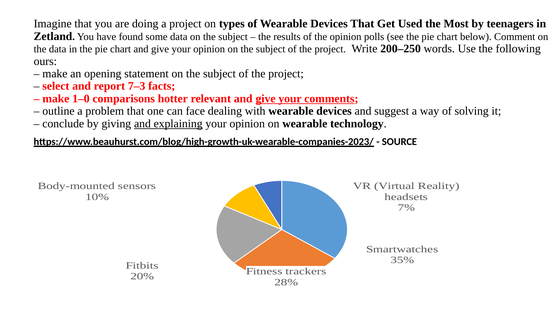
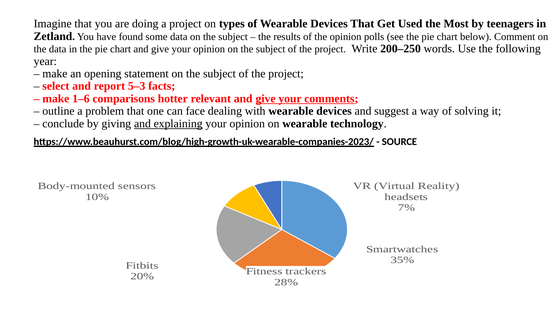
ours: ours -> year
7–3: 7–3 -> 5–3
1–0: 1–0 -> 1–6
